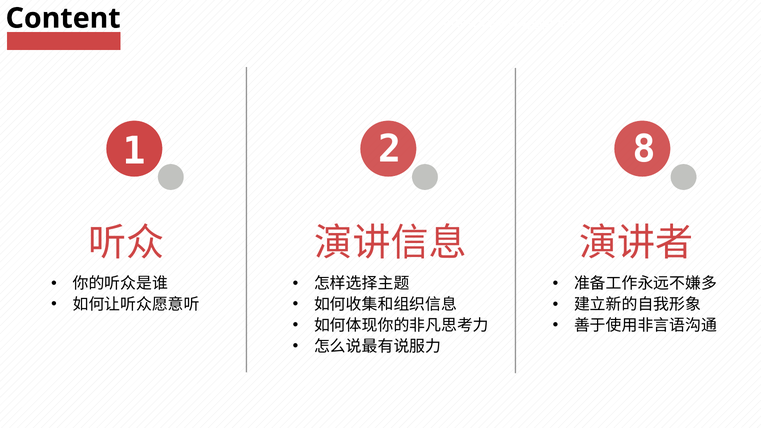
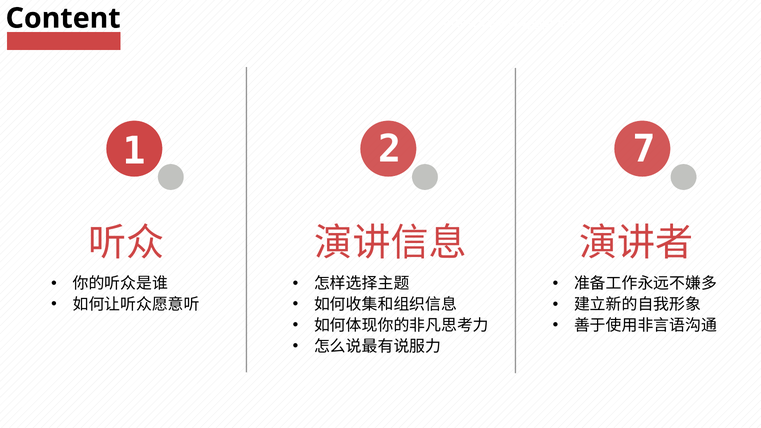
8: 8 -> 7
